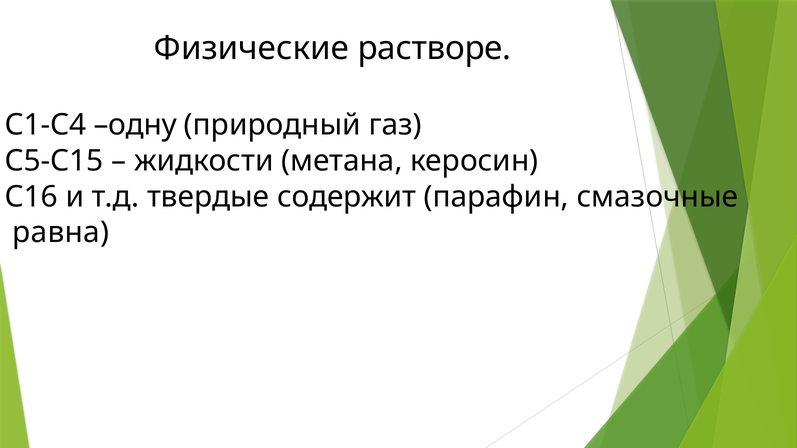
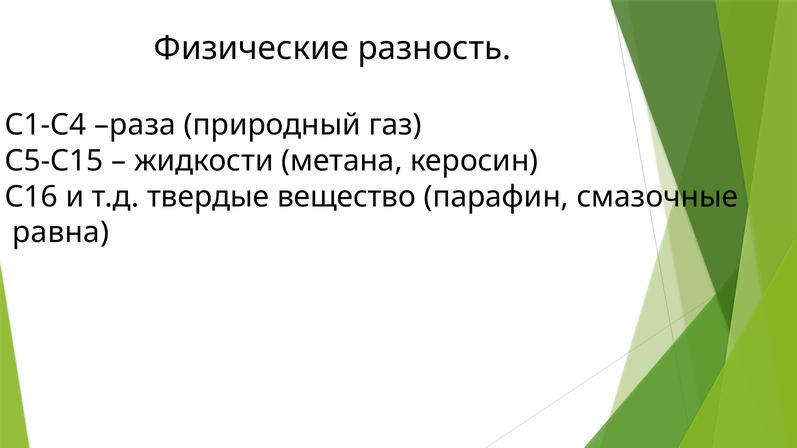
растворе: растворе -> разность
одну: одну -> раза
содержит: содержит -> вещество
